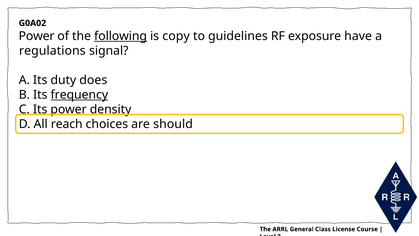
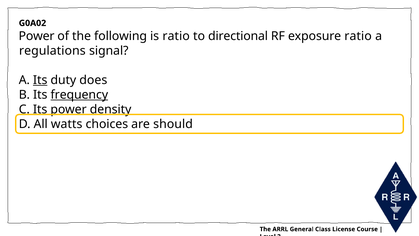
following underline: present -> none
is copy: copy -> ratio
guidelines: guidelines -> directional
exposure have: have -> ratio
Its at (40, 80) underline: none -> present
reach: reach -> watts
